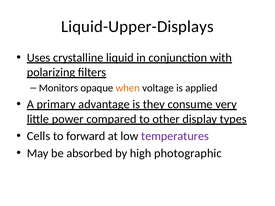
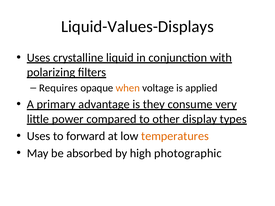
Liquid-Upper-Displays: Liquid-Upper-Displays -> Liquid-Values-Displays
Monitors: Monitors -> Requires
Cells at (39, 136): Cells -> Uses
temperatures colour: purple -> orange
